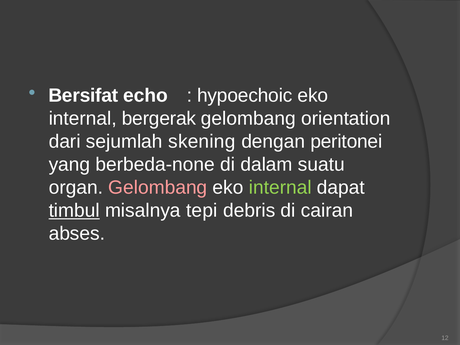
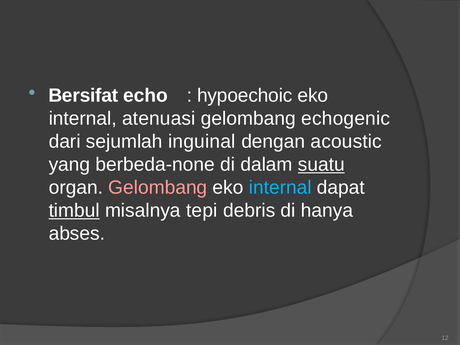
bergerak: bergerak -> atenuasi
orientation: orientation -> echogenic
skening: skening -> inguinal
peritonei: peritonei -> acoustic
suatu underline: none -> present
internal at (280, 188) colour: light green -> light blue
cairan: cairan -> hanya
